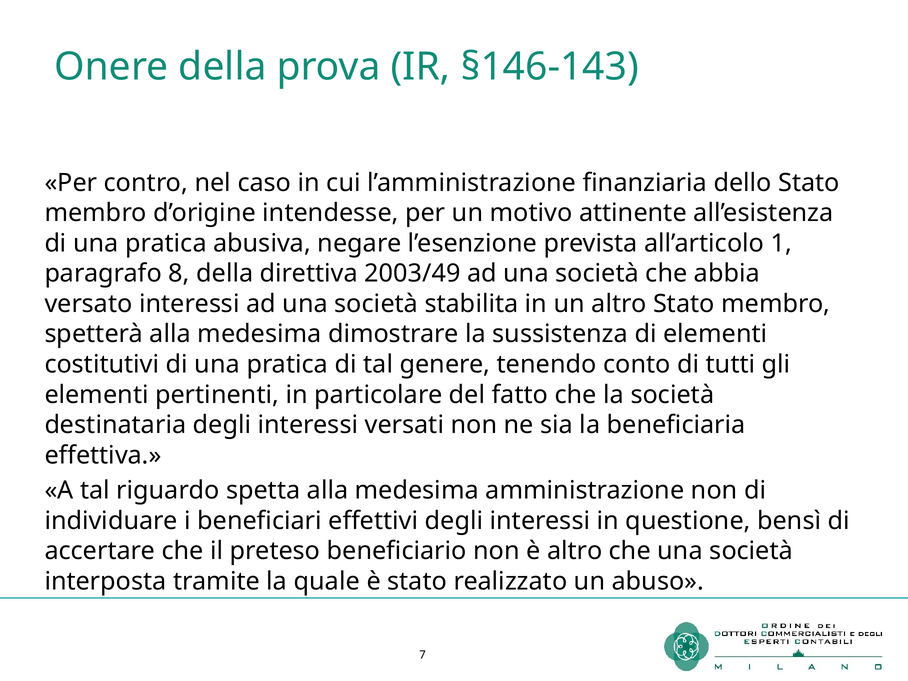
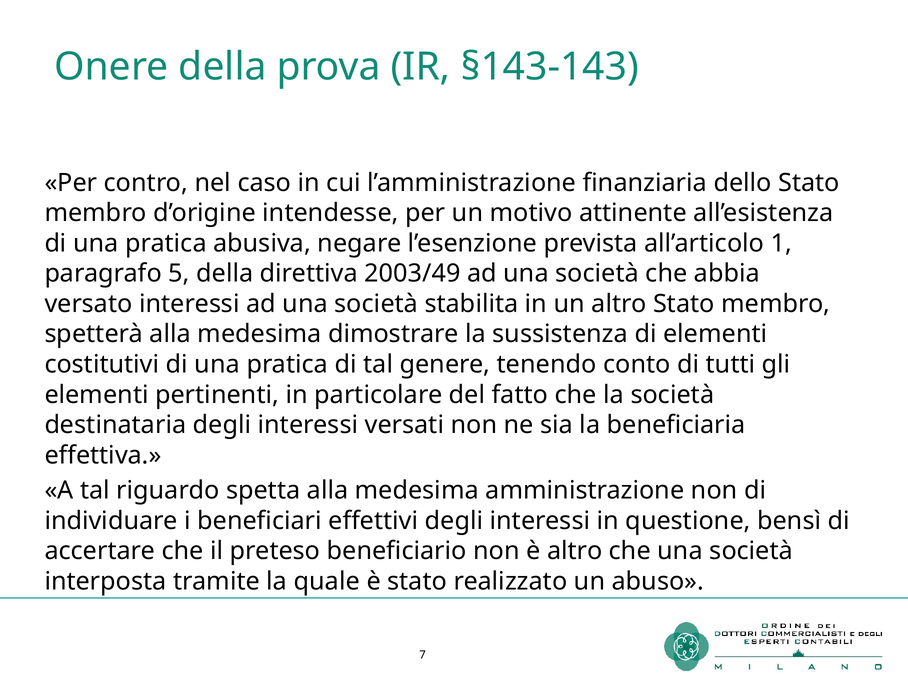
§146-143: §146-143 -> §143-143
8: 8 -> 5
